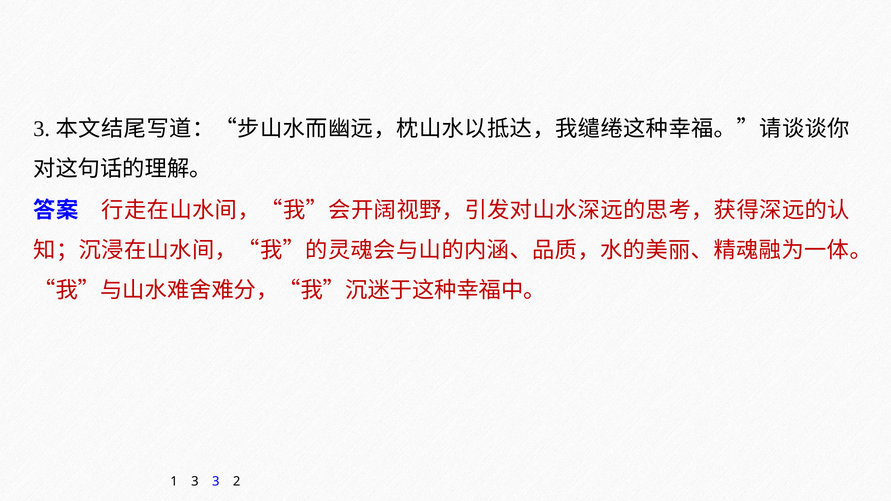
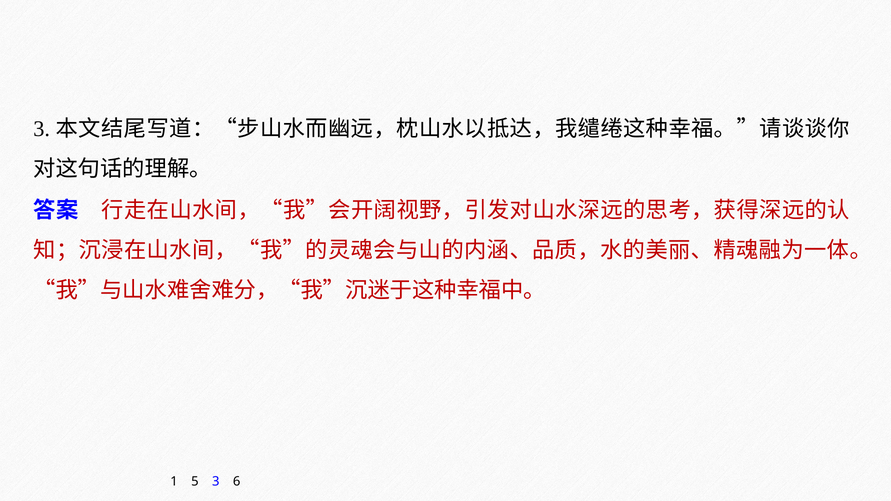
1 3: 3 -> 5
2: 2 -> 6
